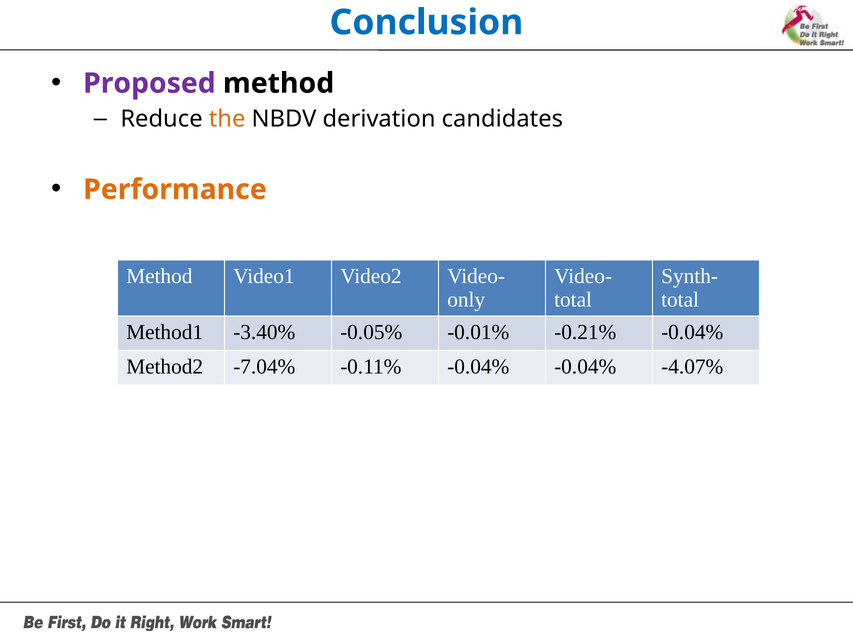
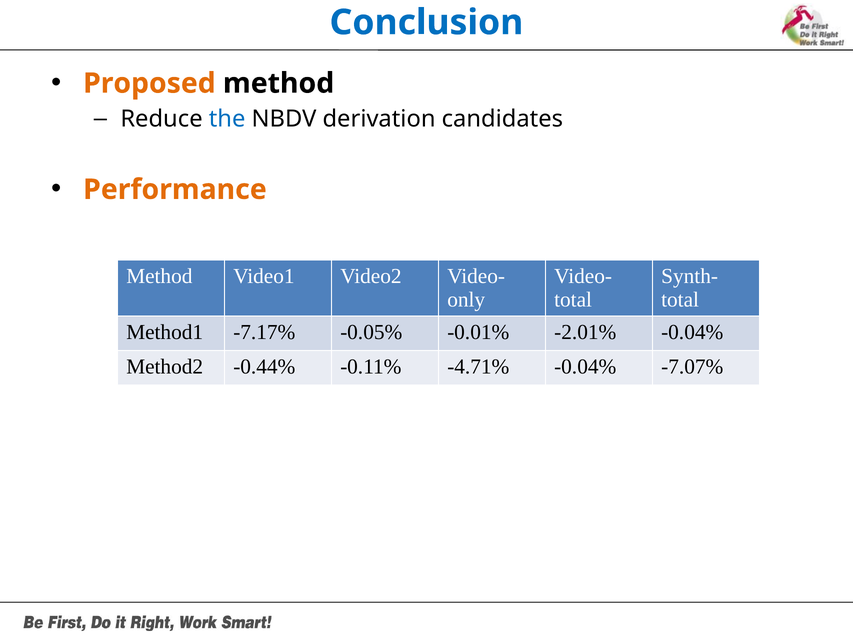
Proposed colour: purple -> orange
the colour: orange -> blue
-3.40%: -3.40% -> -7.17%
-0.21%: -0.21% -> -2.01%
-7.04%: -7.04% -> -0.44%
-0.11% -0.04%: -0.04% -> -4.71%
-4.07%: -4.07% -> -7.07%
